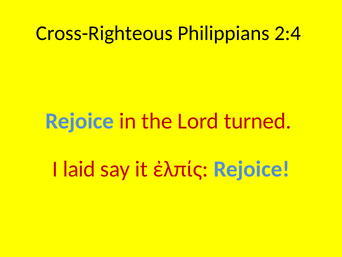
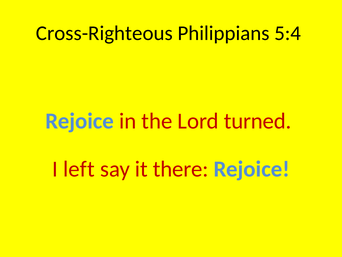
2:4: 2:4 -> 5:4
laid: laid -> left
ἐλπίς: ἐλπίς -> there
